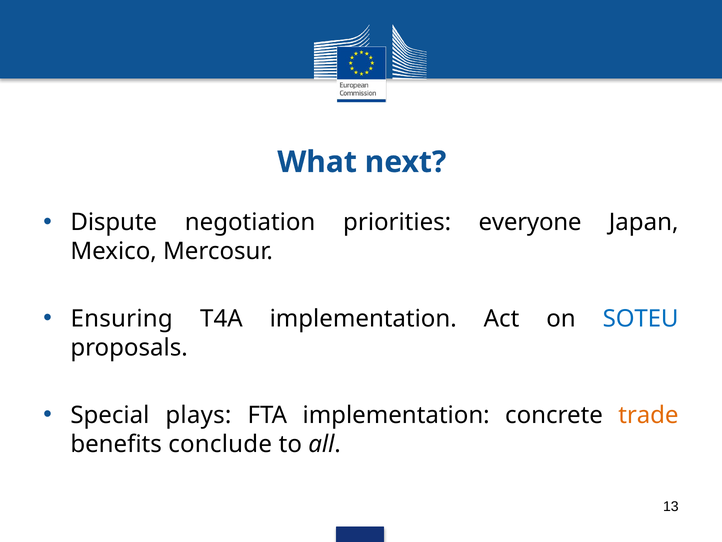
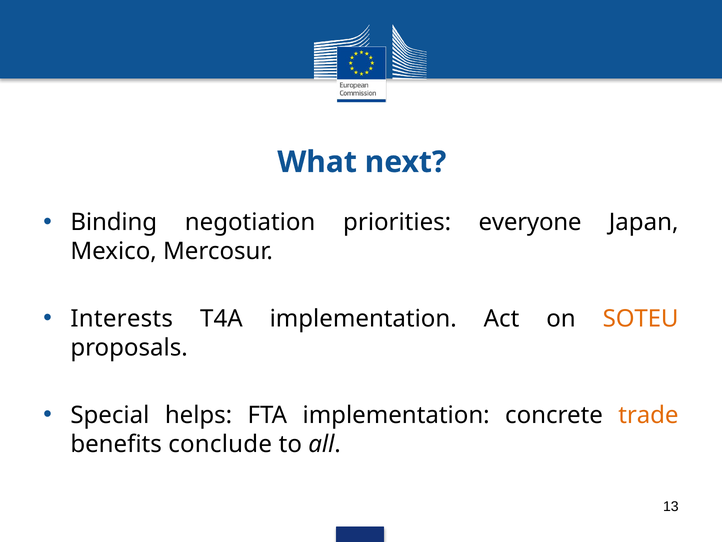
Dispute: Dispute -> Binding
Ensuring: Ensuring -> Interests
SOTEU colour: blue -> orange
plays: plays -> helps
